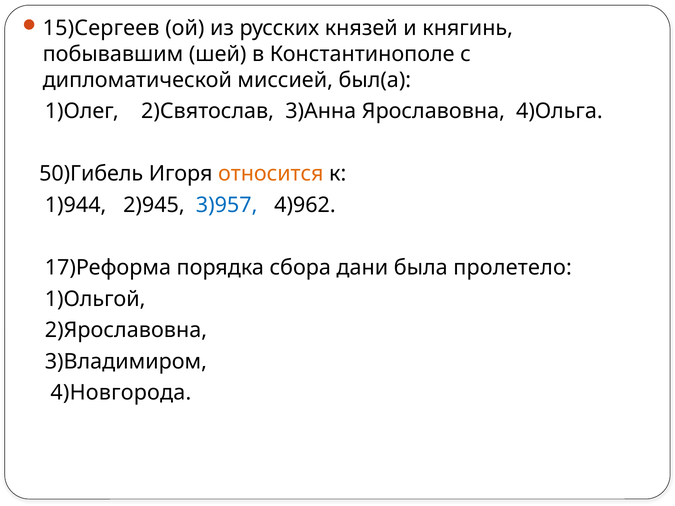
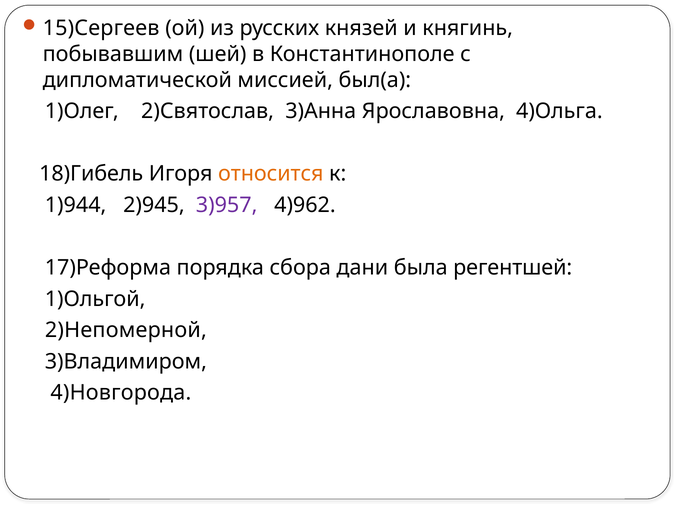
50)Гибель: 50)Гибель -> 18)Гибель
3)957 colour: blue -> purple
пролетело: пролетело -> регентшей
2)Ярославовна: 2)Ярославовна -> 2)Непомерной
